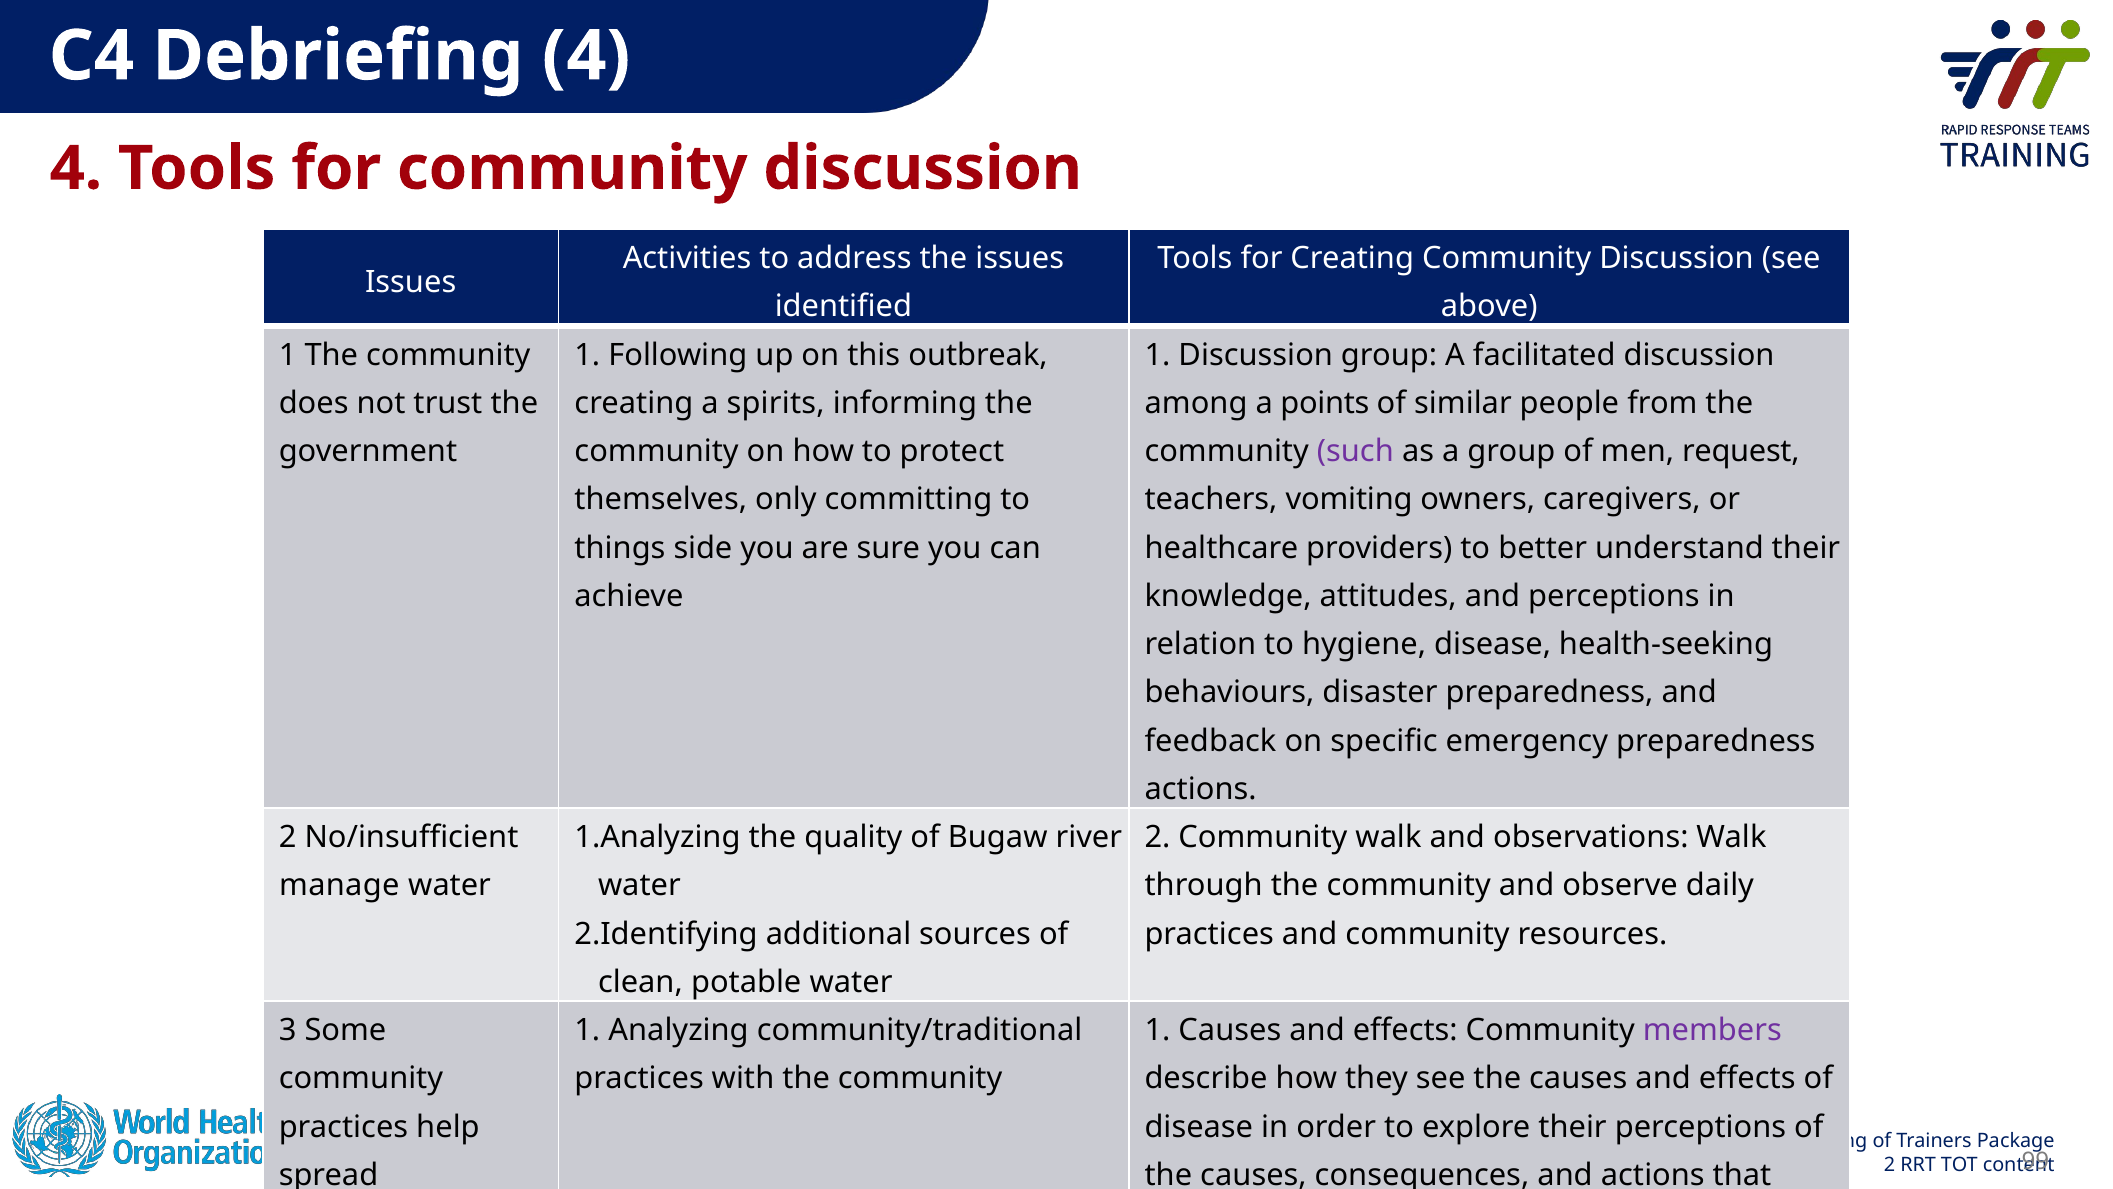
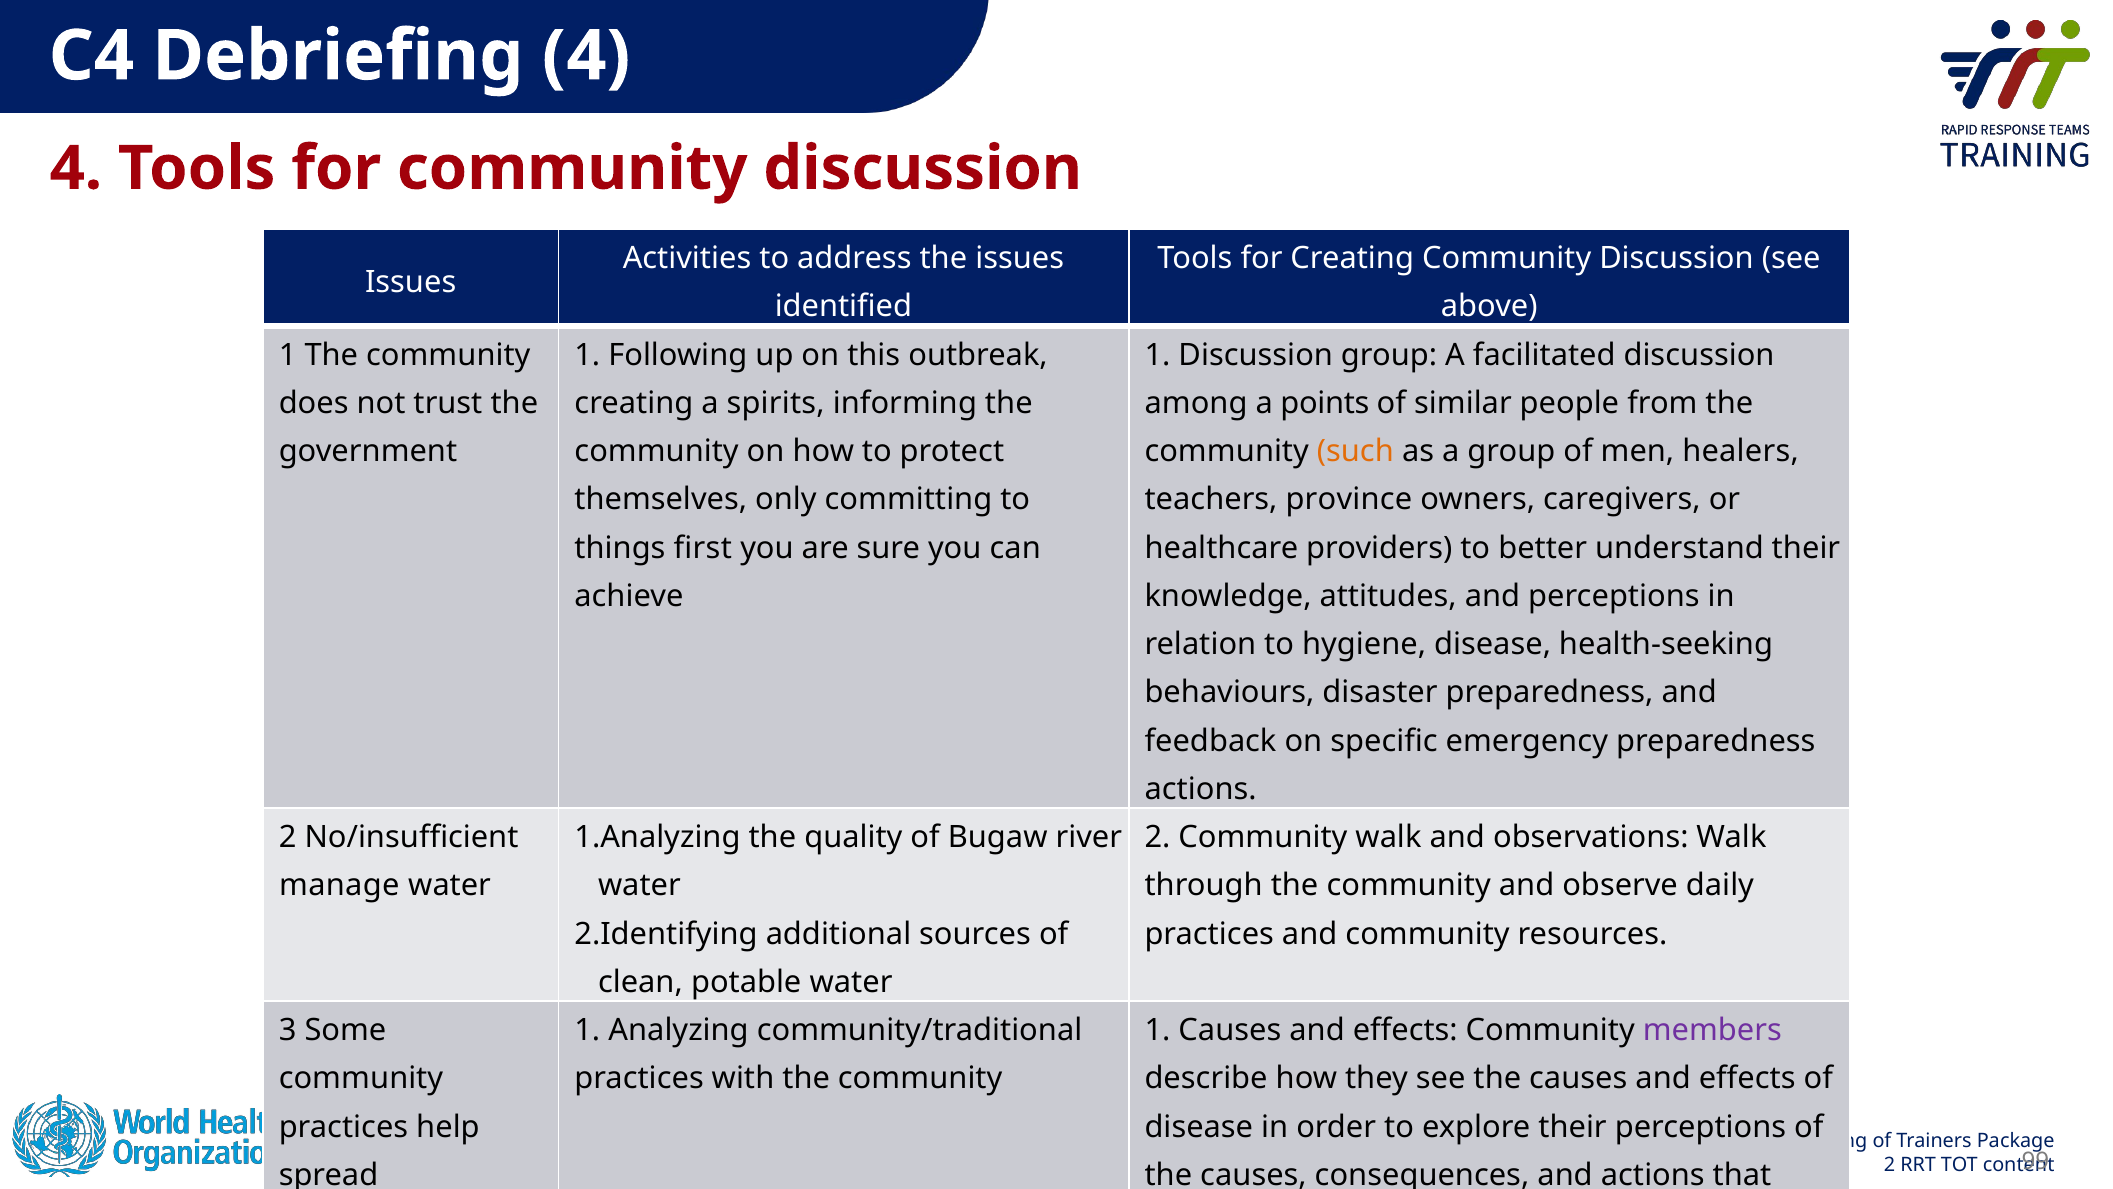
such colour: purple -> orange
request: request -> healers
vomiting: vomiting -> province
side: side -> first
